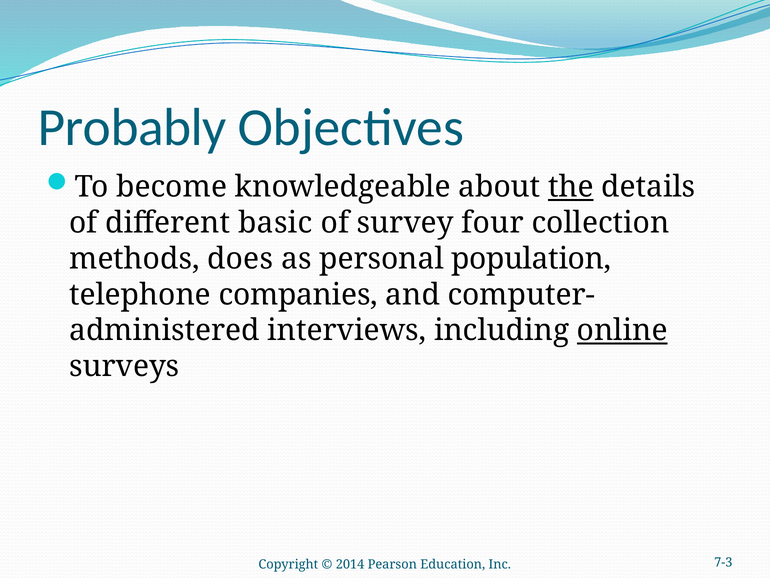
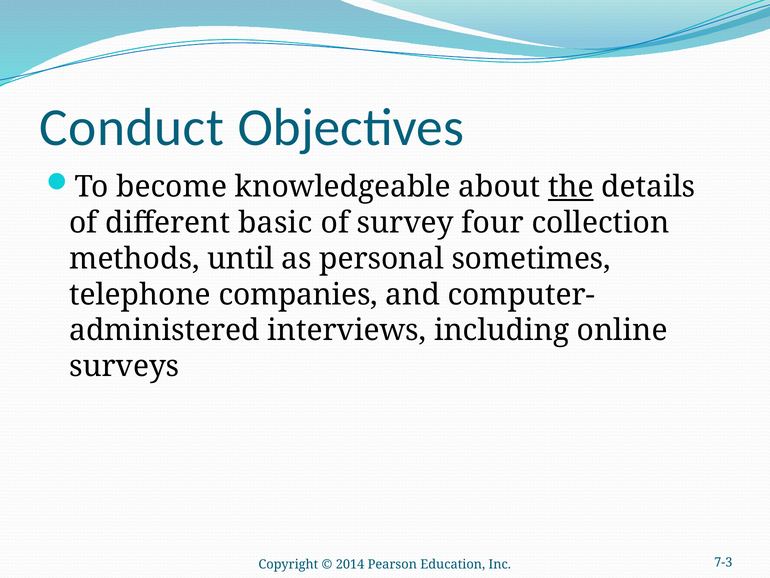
Probably: Probably -> Conduct
does: does -> until
population: population -> sometimes
online underline: present -> none
